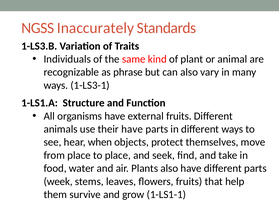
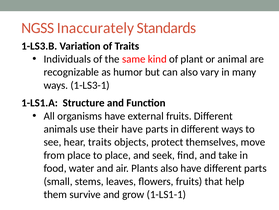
phrase: phrase -> humor
hear when: when -> traits
week: week -> small
